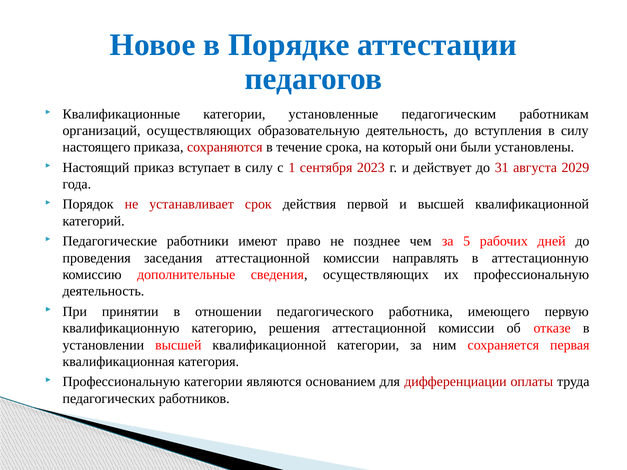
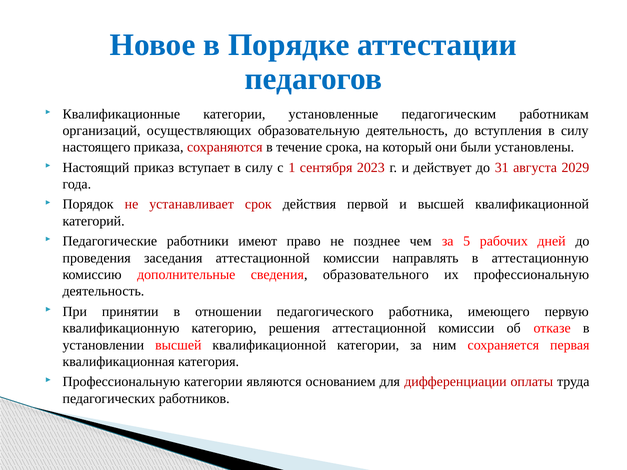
сведения осуществляющих: осуществляющих -> образовательного
